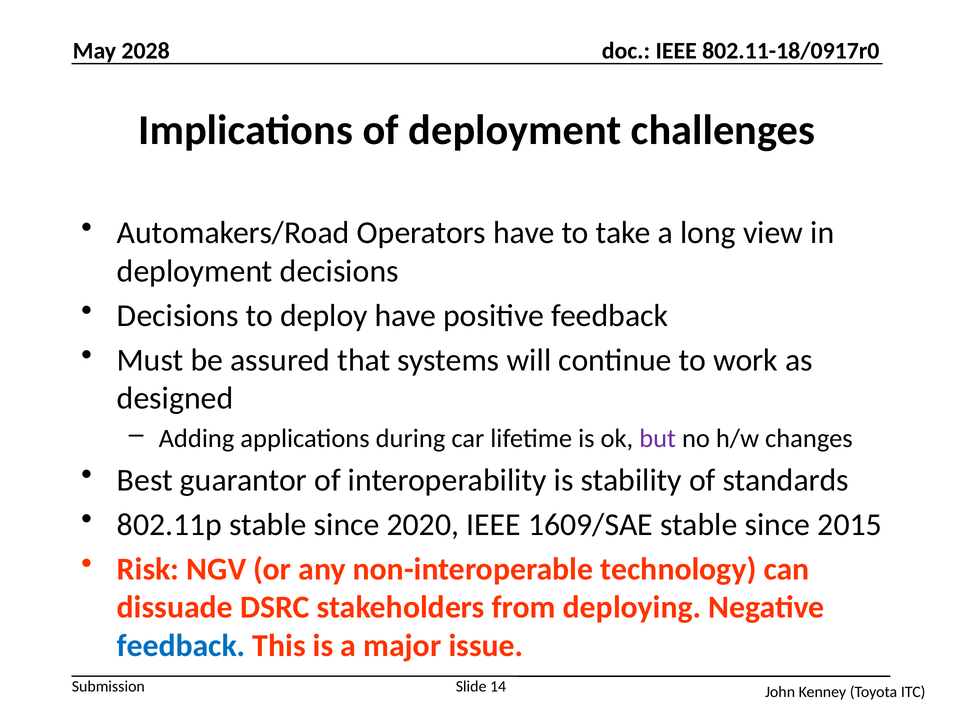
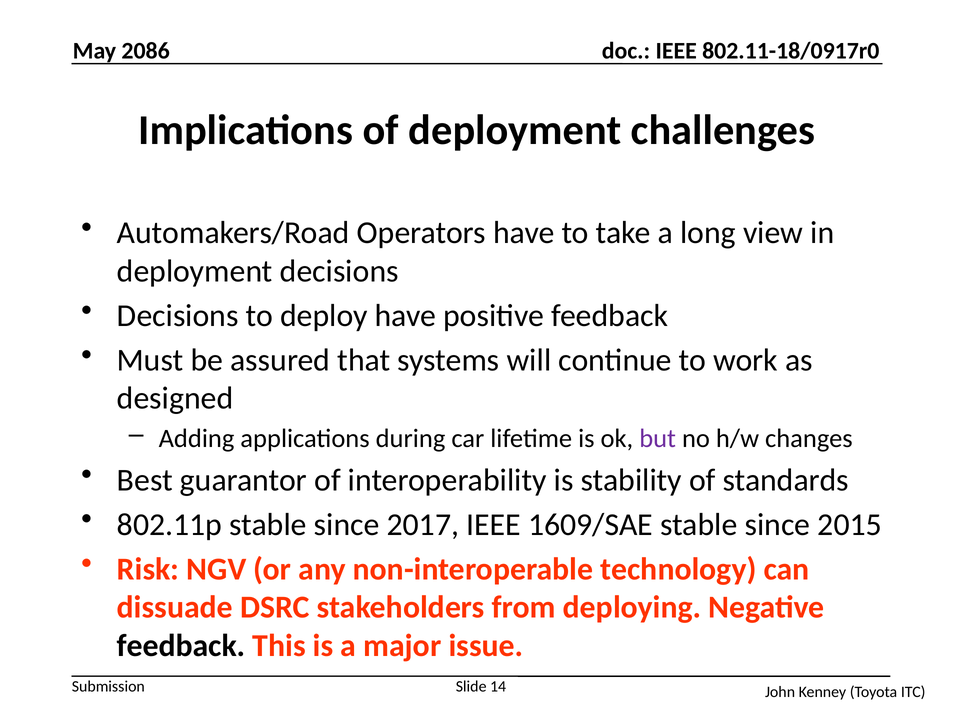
2028: 2028 -> 2086
2020: 2020 -> 2017
feedback at (181, 645) colour: blue -> black
